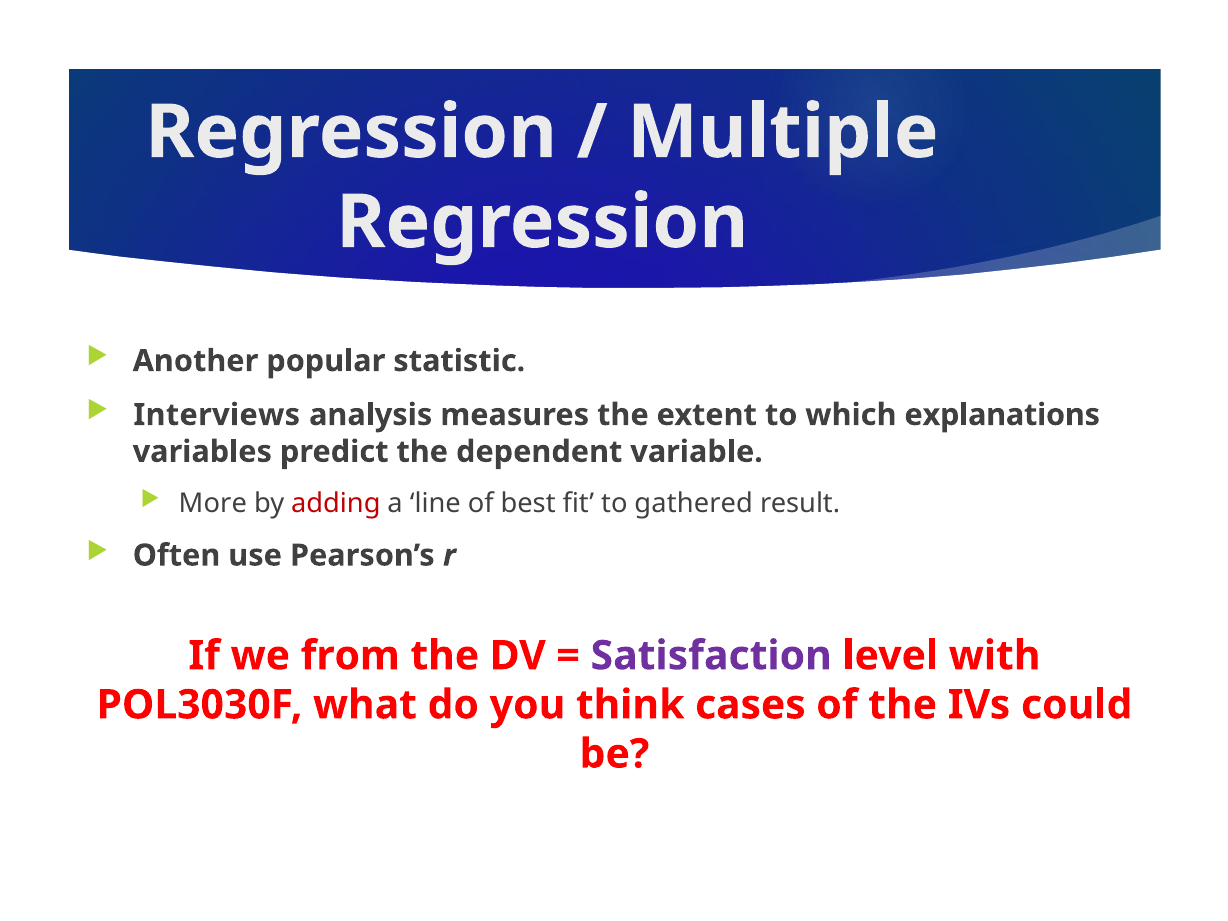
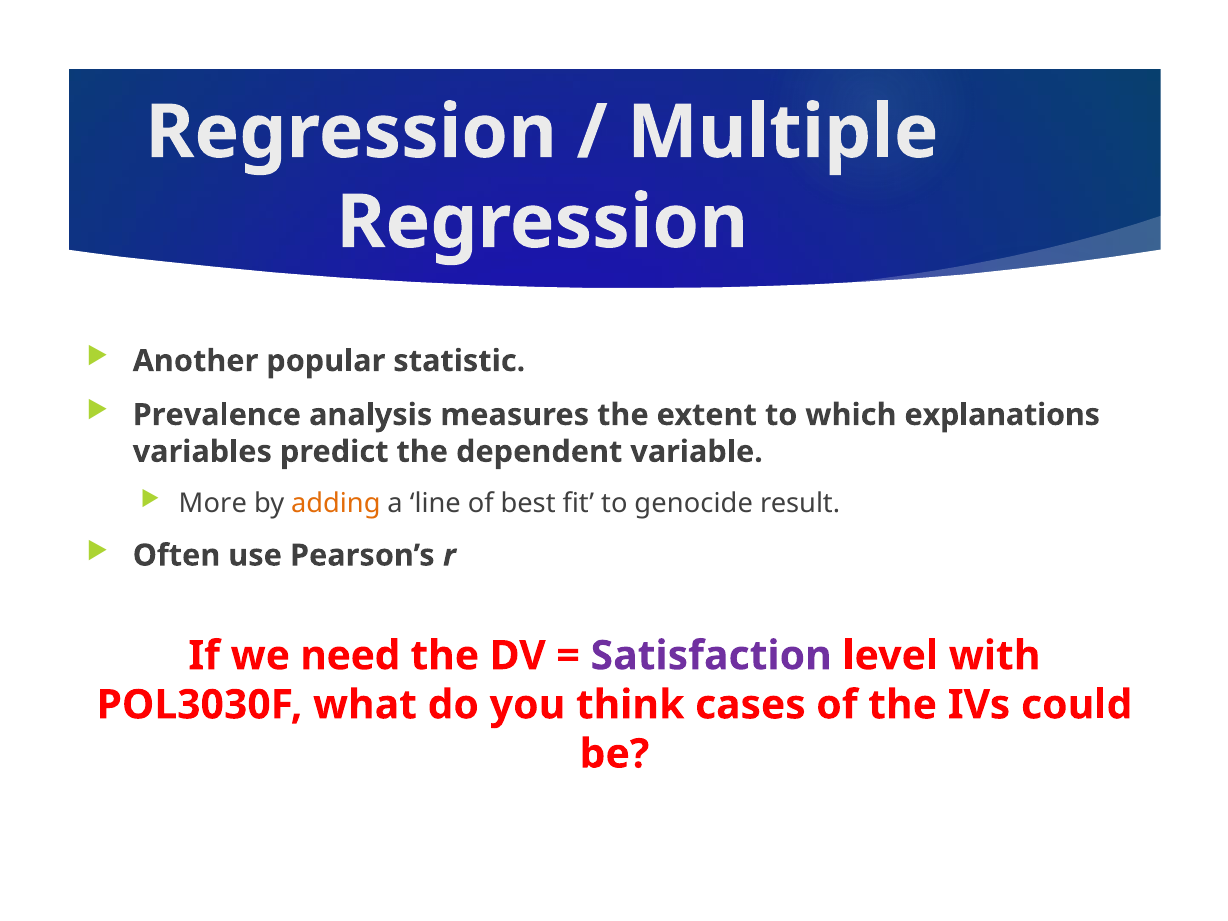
Interviews: Interviews -> Prevalence
adding colour: red -> orange
gathered: gathered -> genocide
from: from -> need
